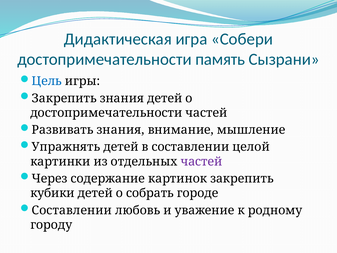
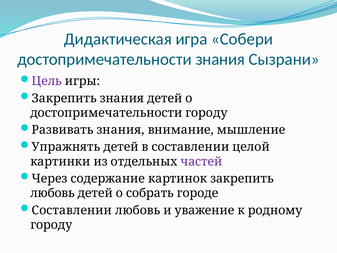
достопримечательности память: память -> знания
Цель colour: blue -> purple
достопримечательности частей: частей -> городу
кубики at (52, 193): кубики -> любовь
